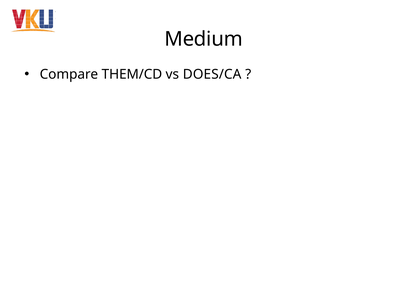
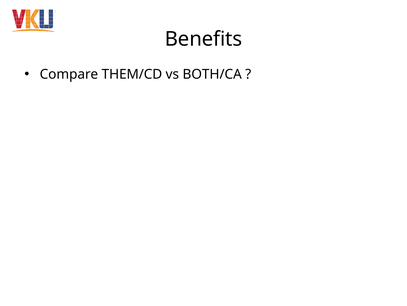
Medium: Medium -> Benefits
DOES/CA: DOES/CA -> BOTH/CA
